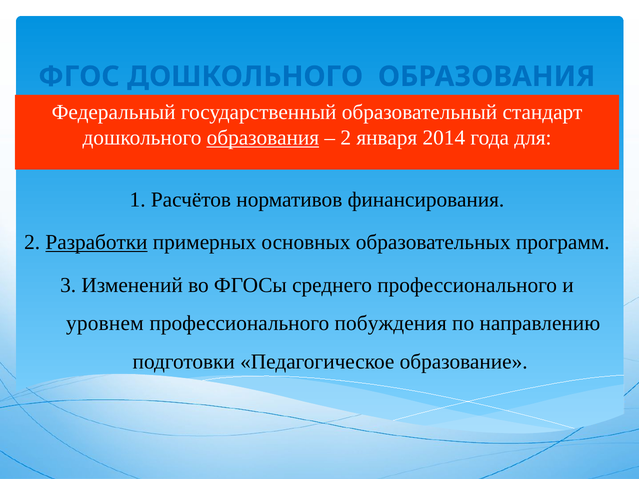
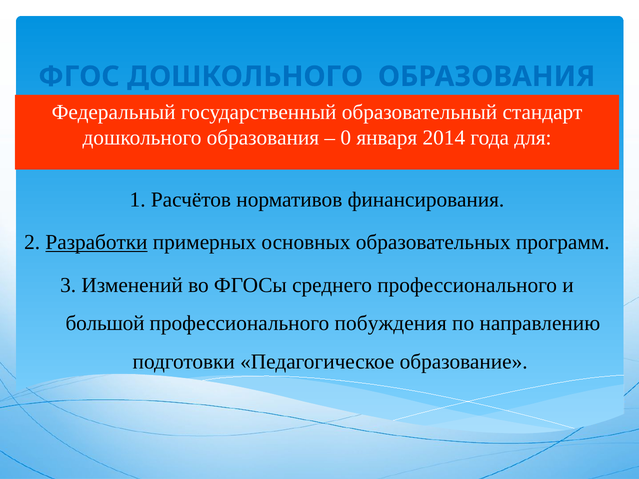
образования at (263, 138) underline: present -> none
2 at (346, 138): 2 -> 0
уровнем: уровнем -> большой
